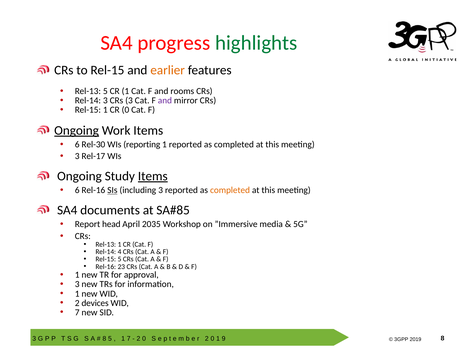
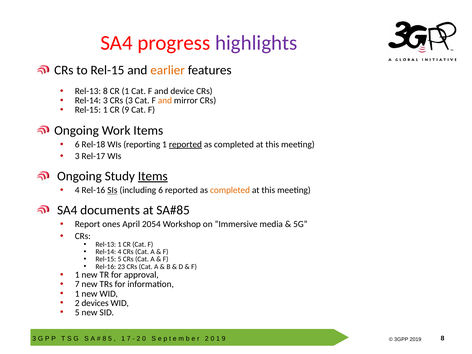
highlights colour: green -> purple
Rel-13 5: 5 -> 8
rooms: rooms -> device
and at (165, 101) colour: purple -> orange
CR 0: 0 -> 9
Ongoing at (77, 131) underline: present -> none
Rel-30: Rel-30 -> Rel-18
reported at (185, 144) underline: none -> present
6 at (77, 190): 6 -> 4
including 3: 3 -> 6
head: head -> ones
2035: 2035 -> 2054
3 at (77, 284): 3 -> 7
7 at (77, 312): 7 -> 5
